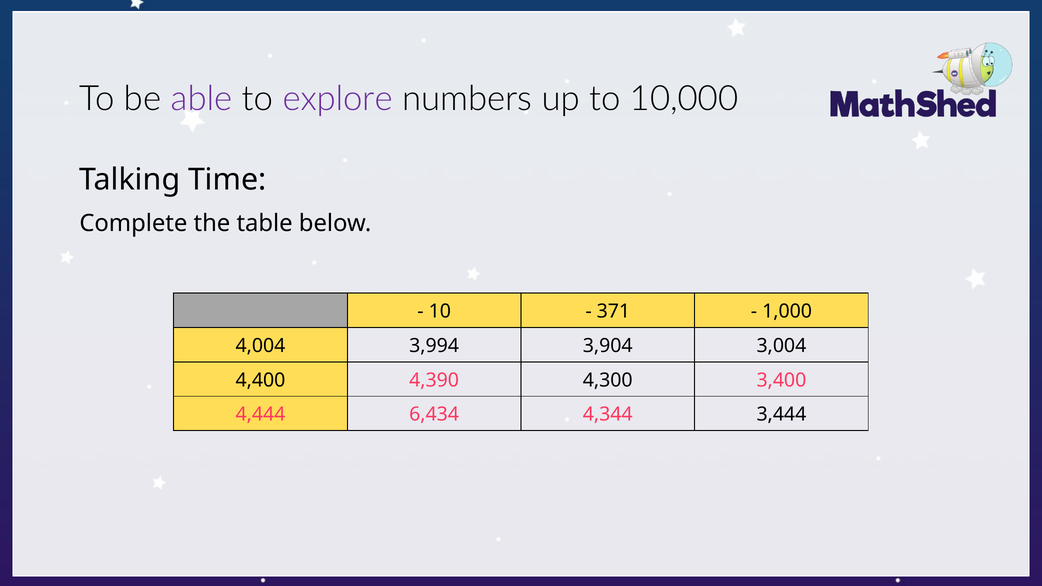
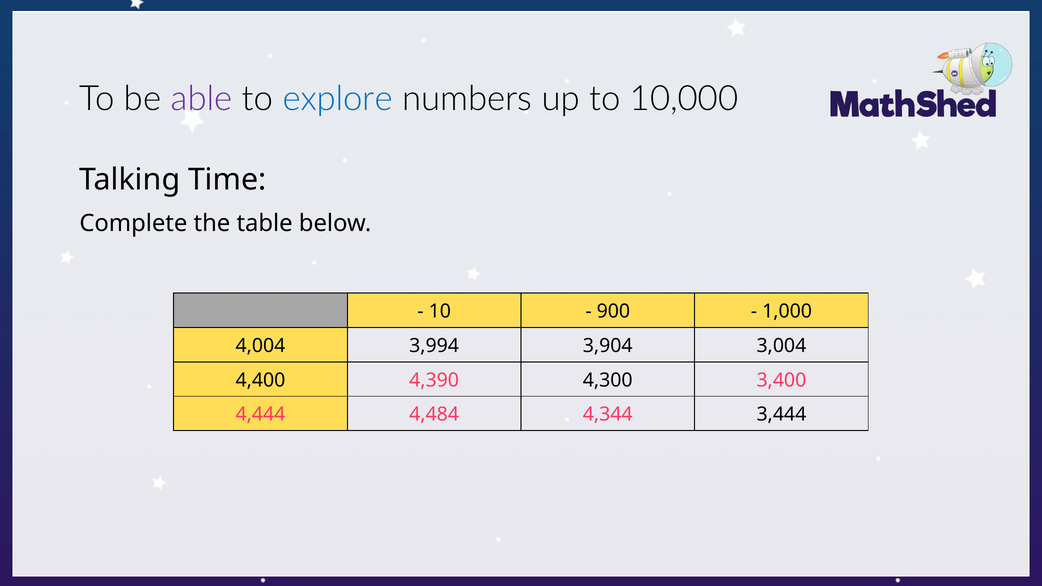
explore colour: purple -> blue
371: 371 -> 900
6,434: 6,434 -> 4,484
